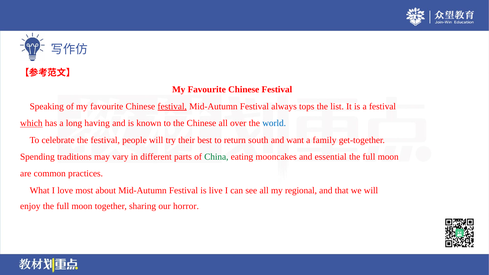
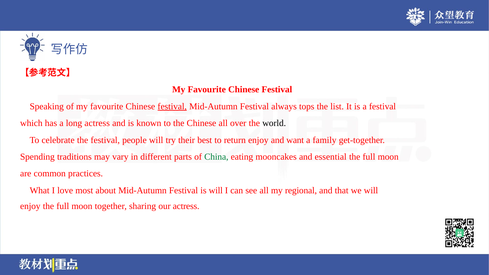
which underline: present -> none
long having: having -> actress
world colour: blue -> black
return south: south -> enjoy
is live: live -> will
our horror: horror -> actress
